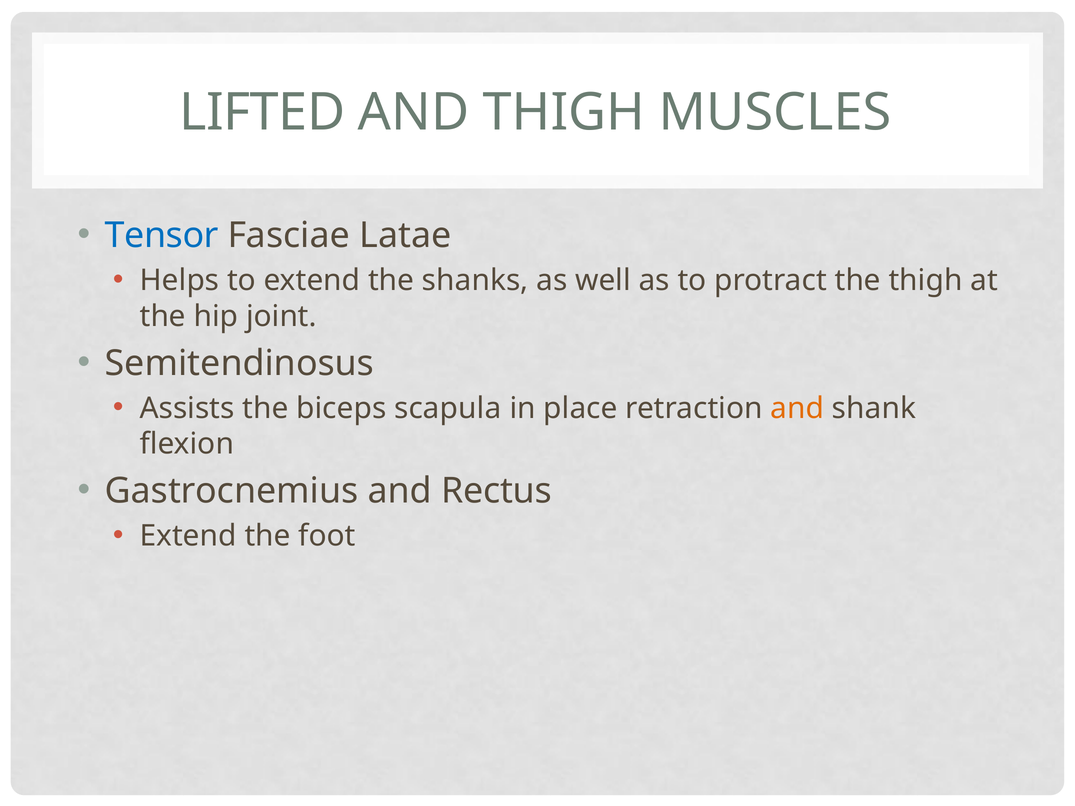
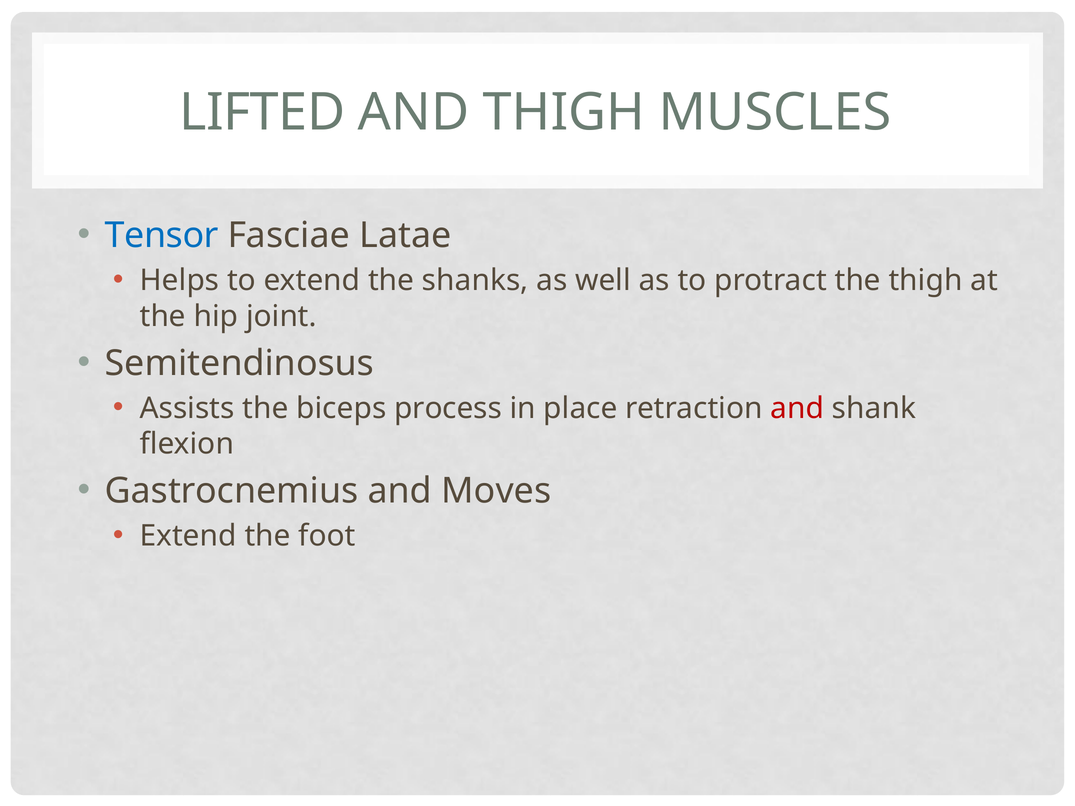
scapula: scapula -> process
and at (797, 408) colour: orange -> red
Rectus: Rectus -> Moves
